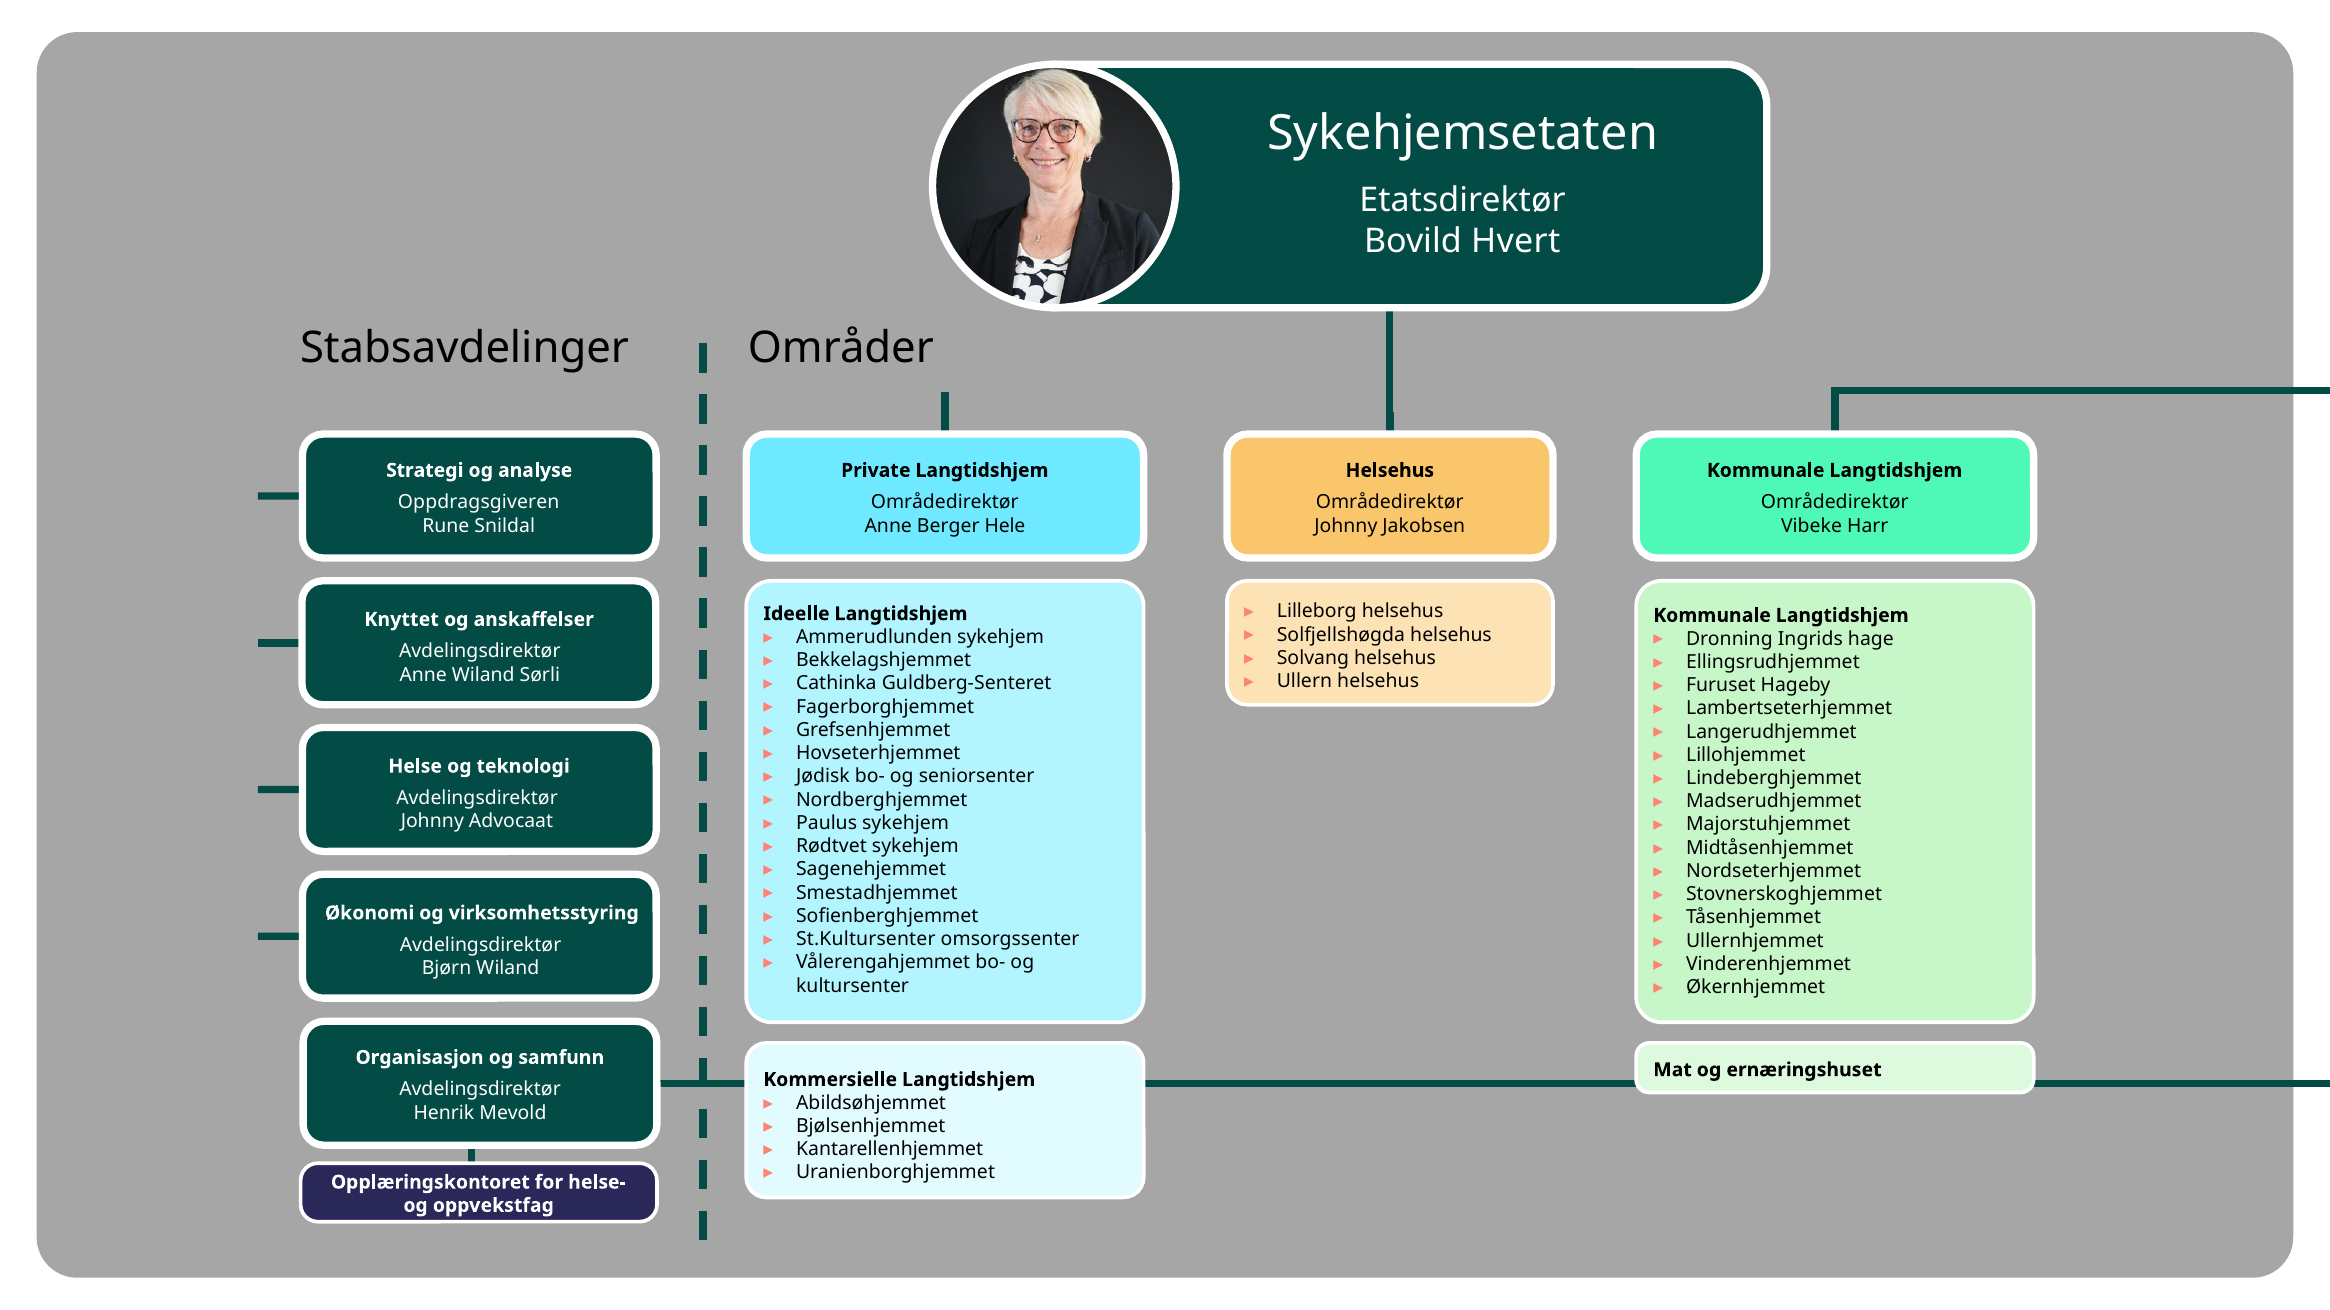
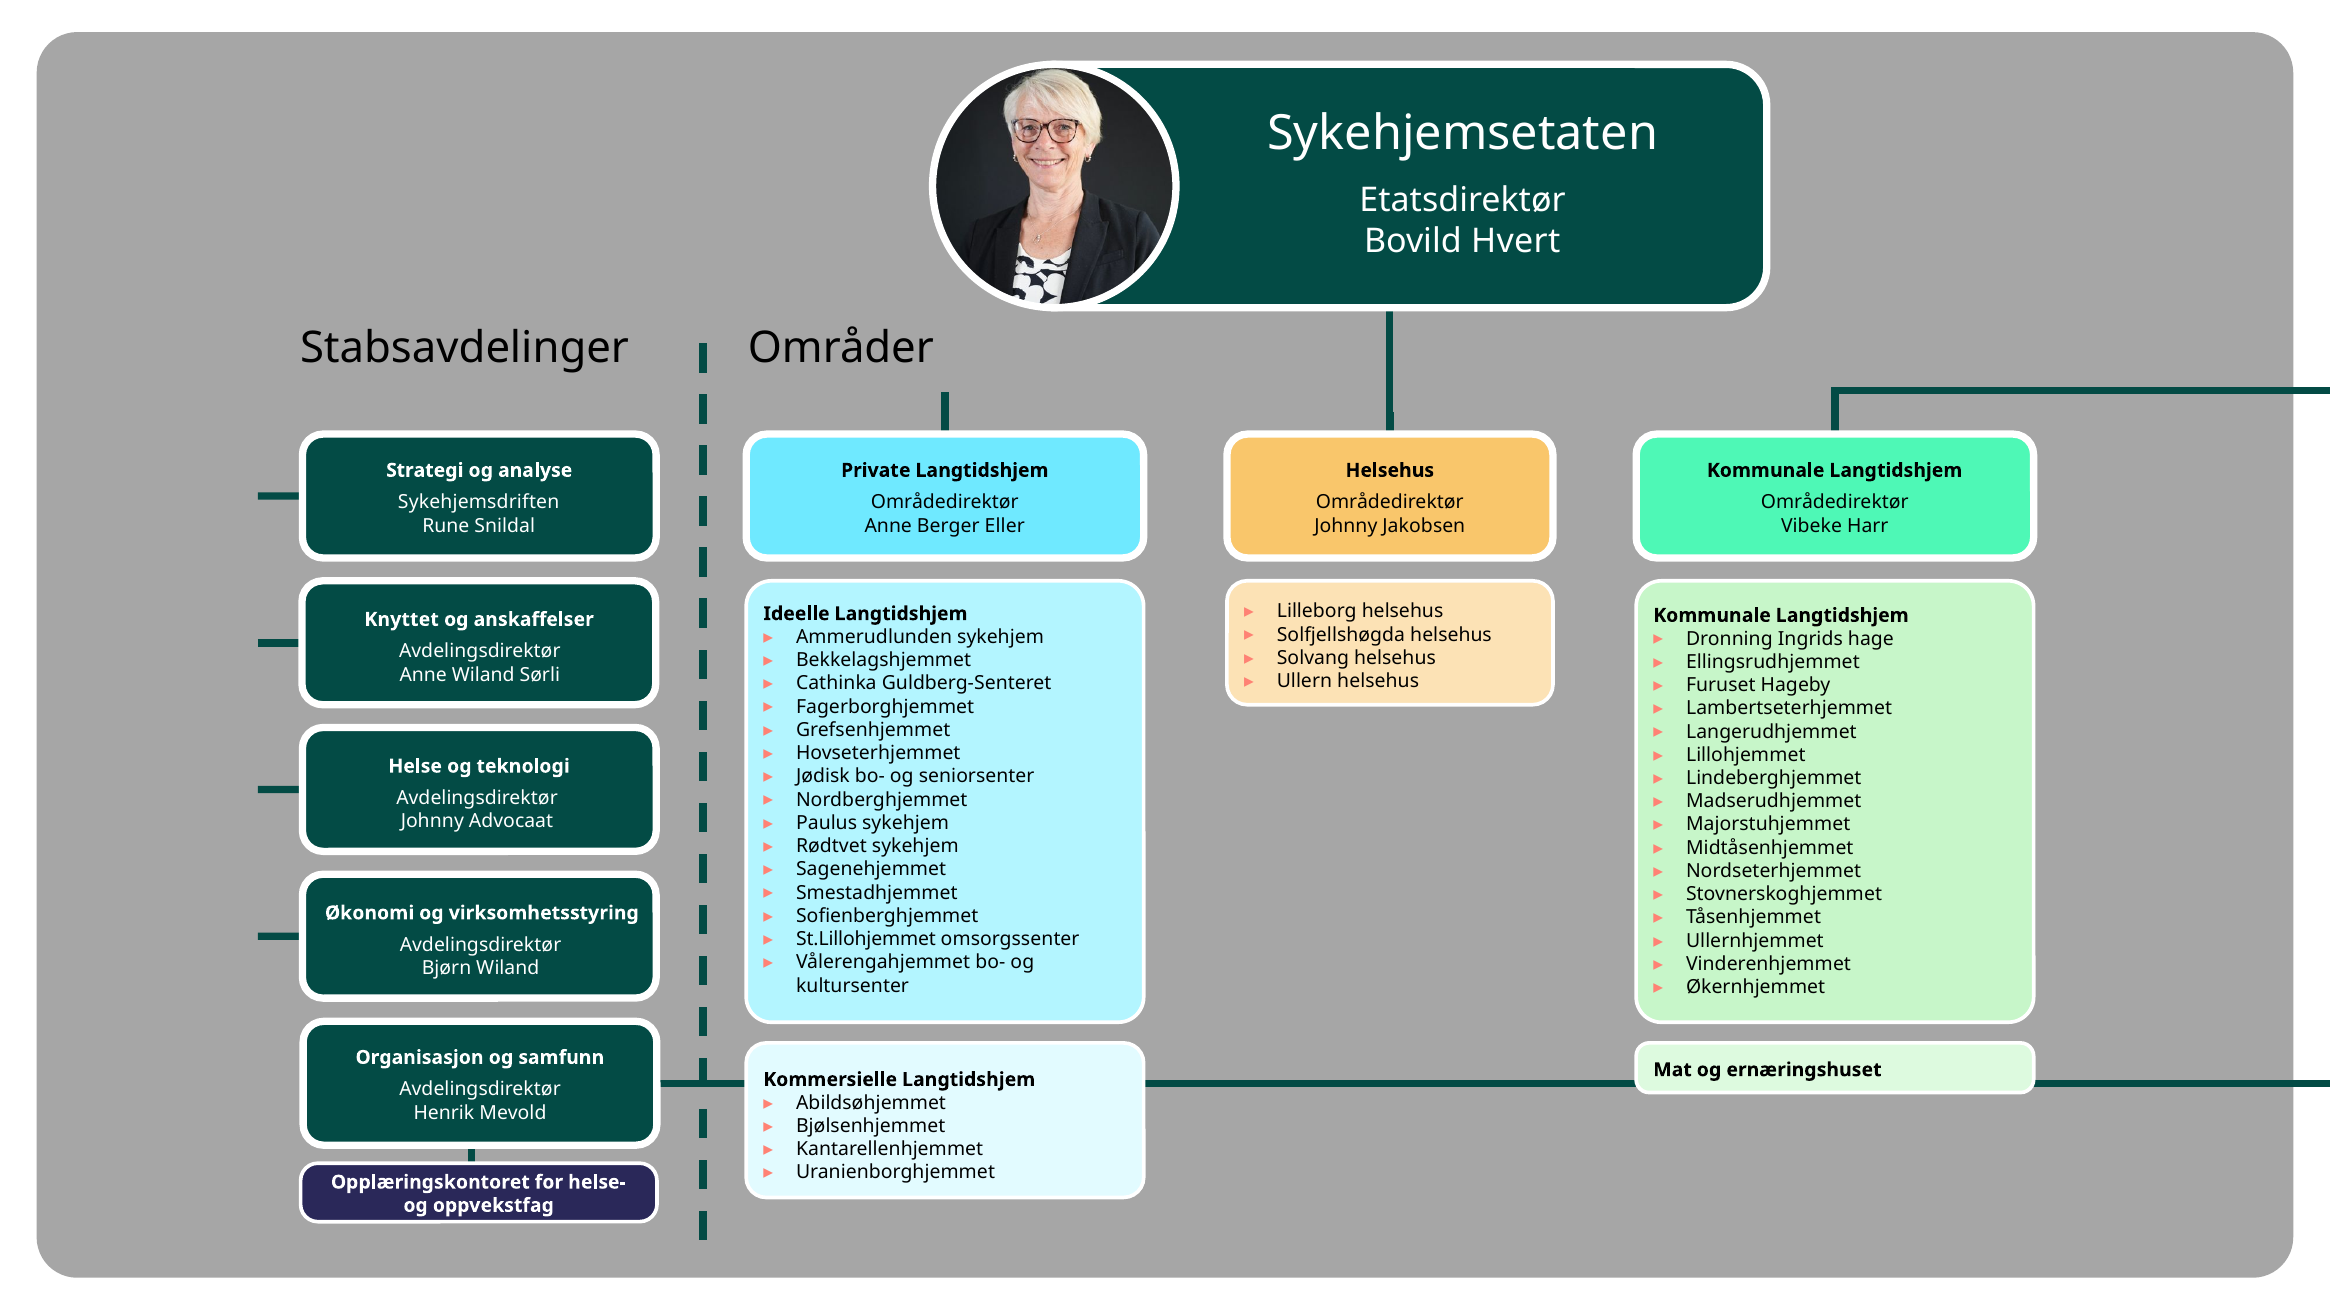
Oppdragsgiveren: Oppdragsgiveren -> Sykehjemsdriften
Hele: Hele -> Eller
St.Kultursenter: St.Kultursenter -> St.Lillohjemmet
